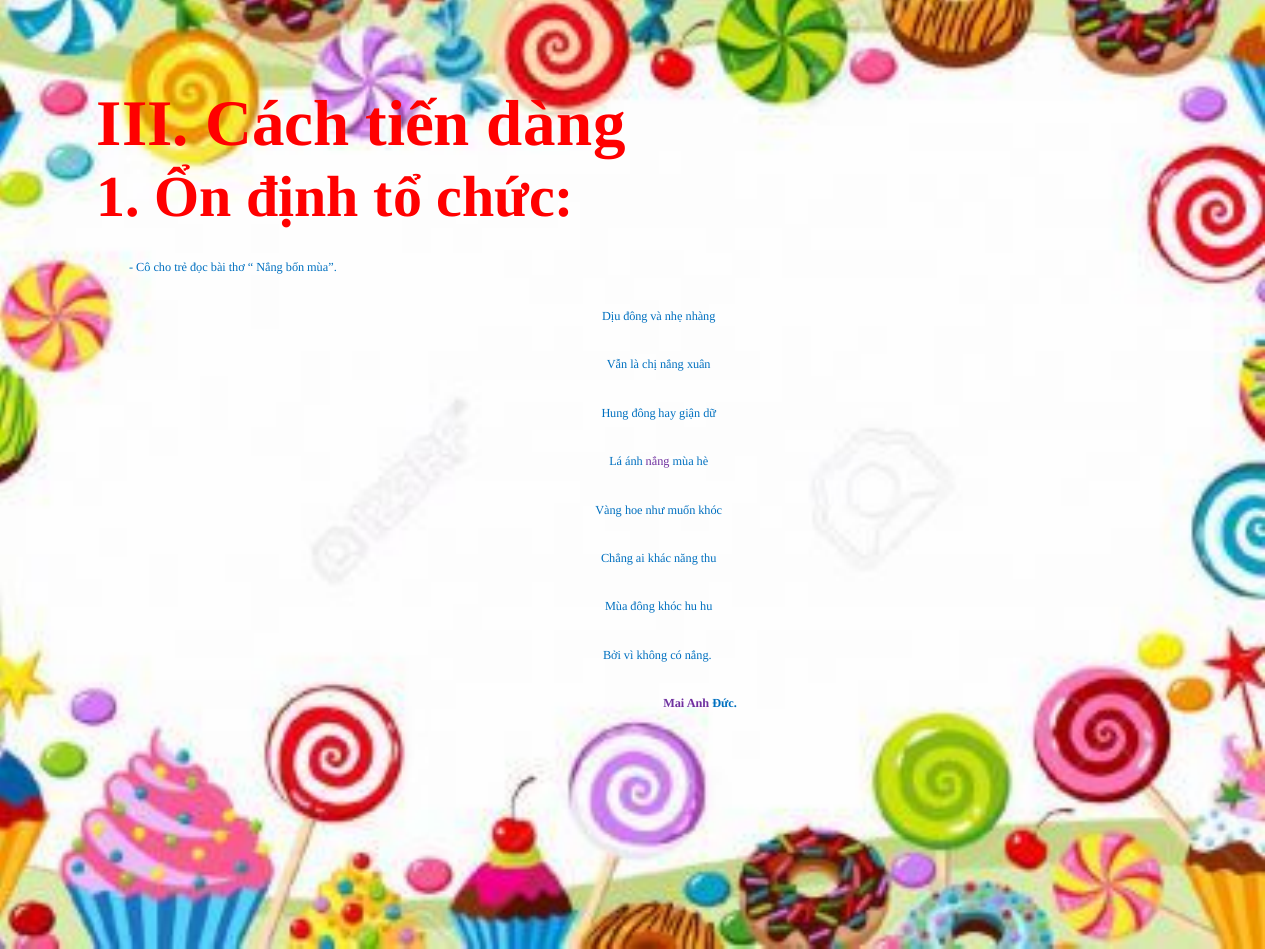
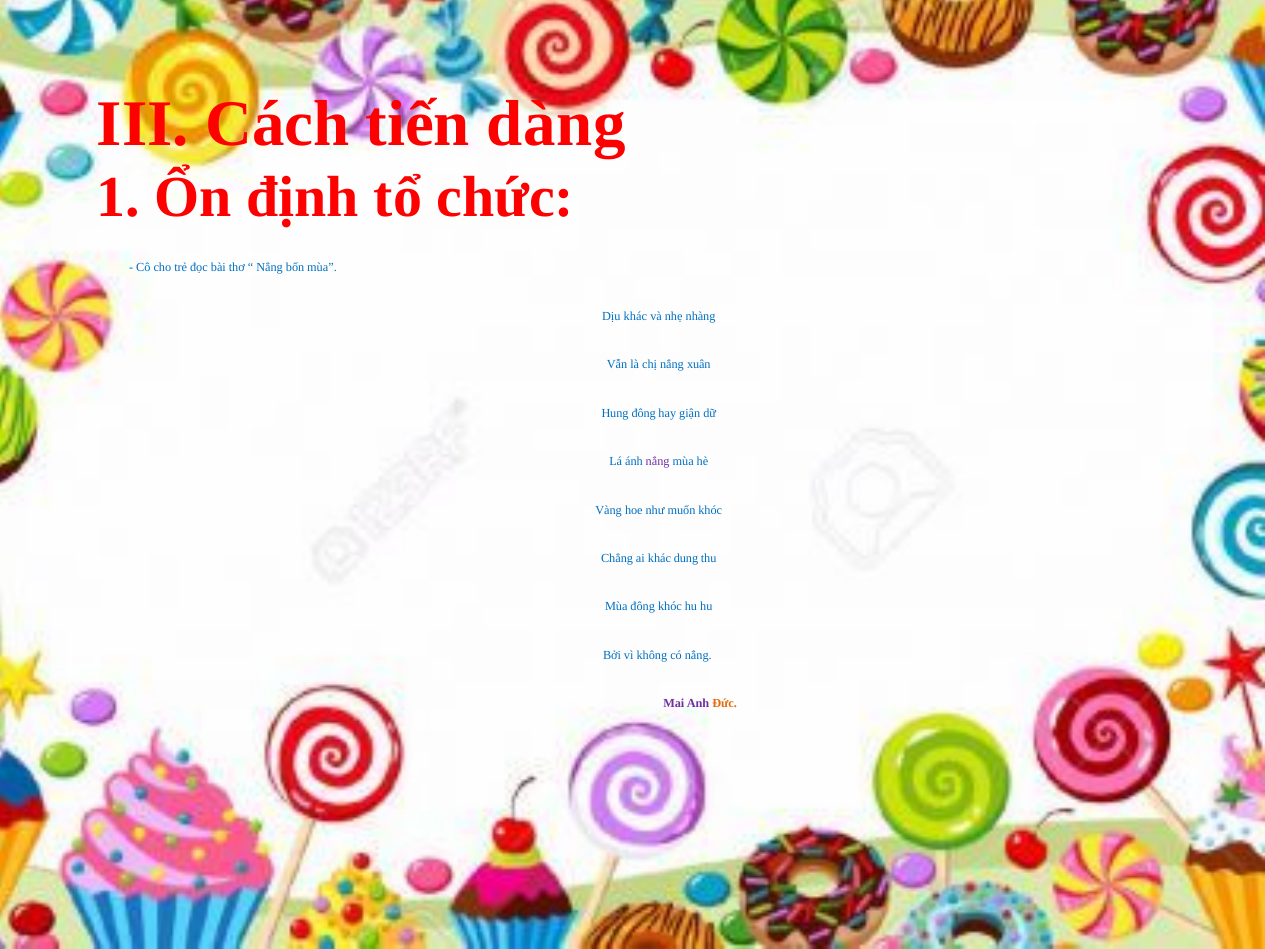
Dịu đông: đông -> khác
năng: năng -> dung
Đức colour: blue -> orange
